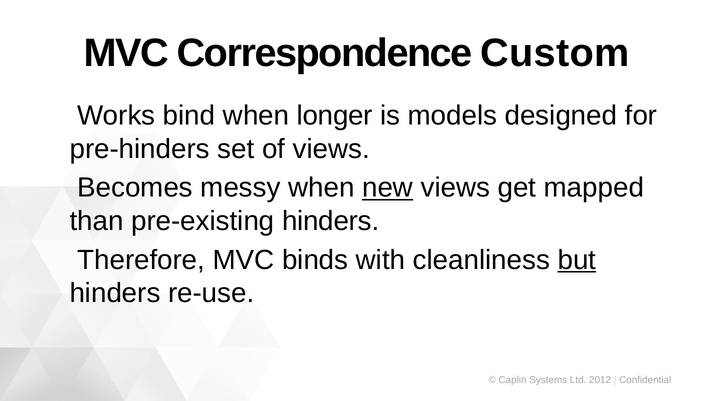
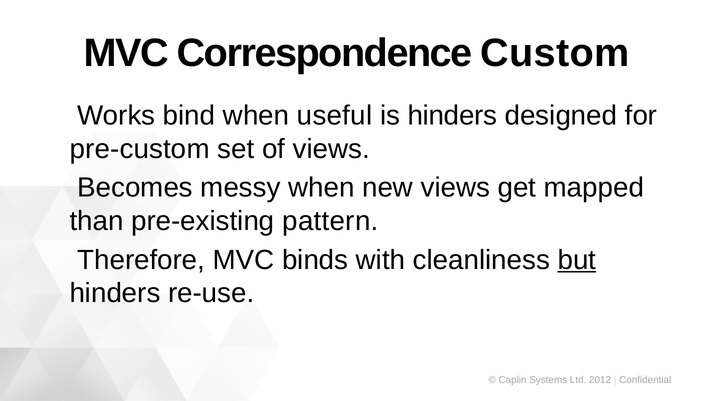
longer: longer -> useful
is models: models -> hinders
pre-hinders: pre-hinders -> pre-custom
new underline: present -> none
pre-existing hinders: hinders -> pattern
